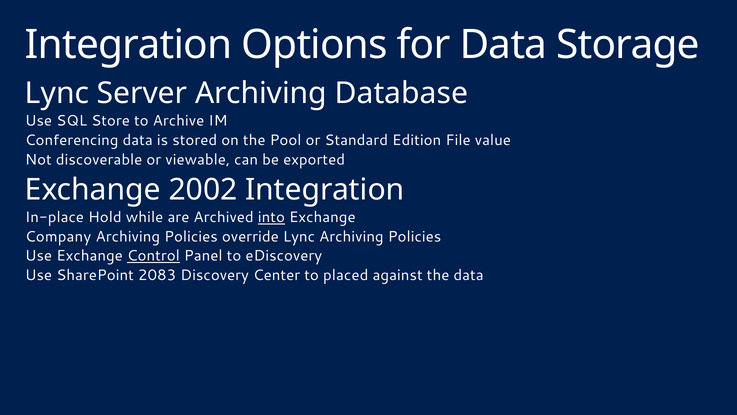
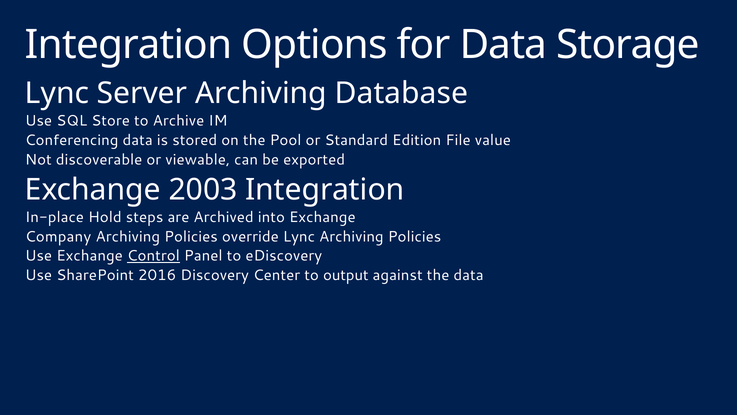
2002: 2002 -> 2003
while: while -> steps
into underline: present -> none
2083: 2083 -> 2016
placed: placed -> output
